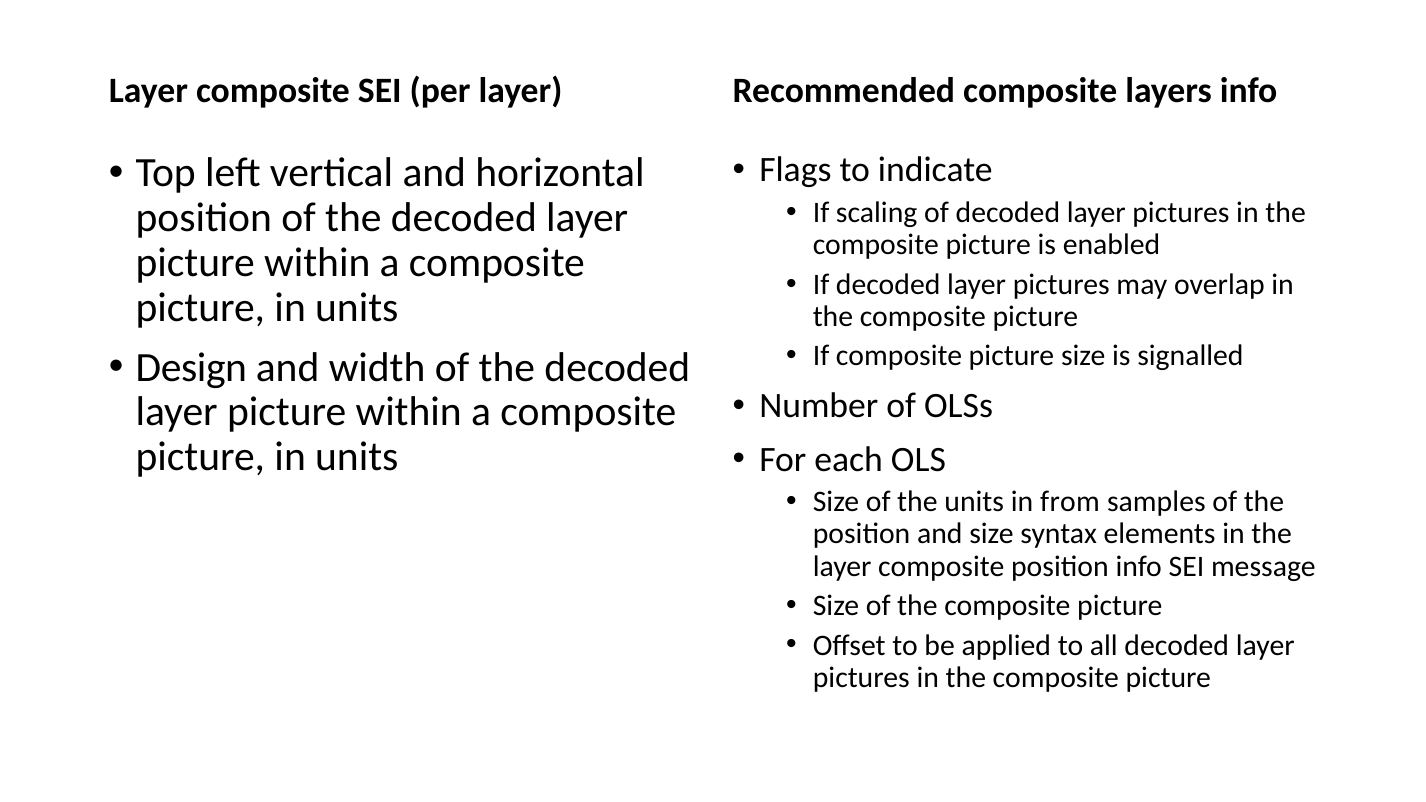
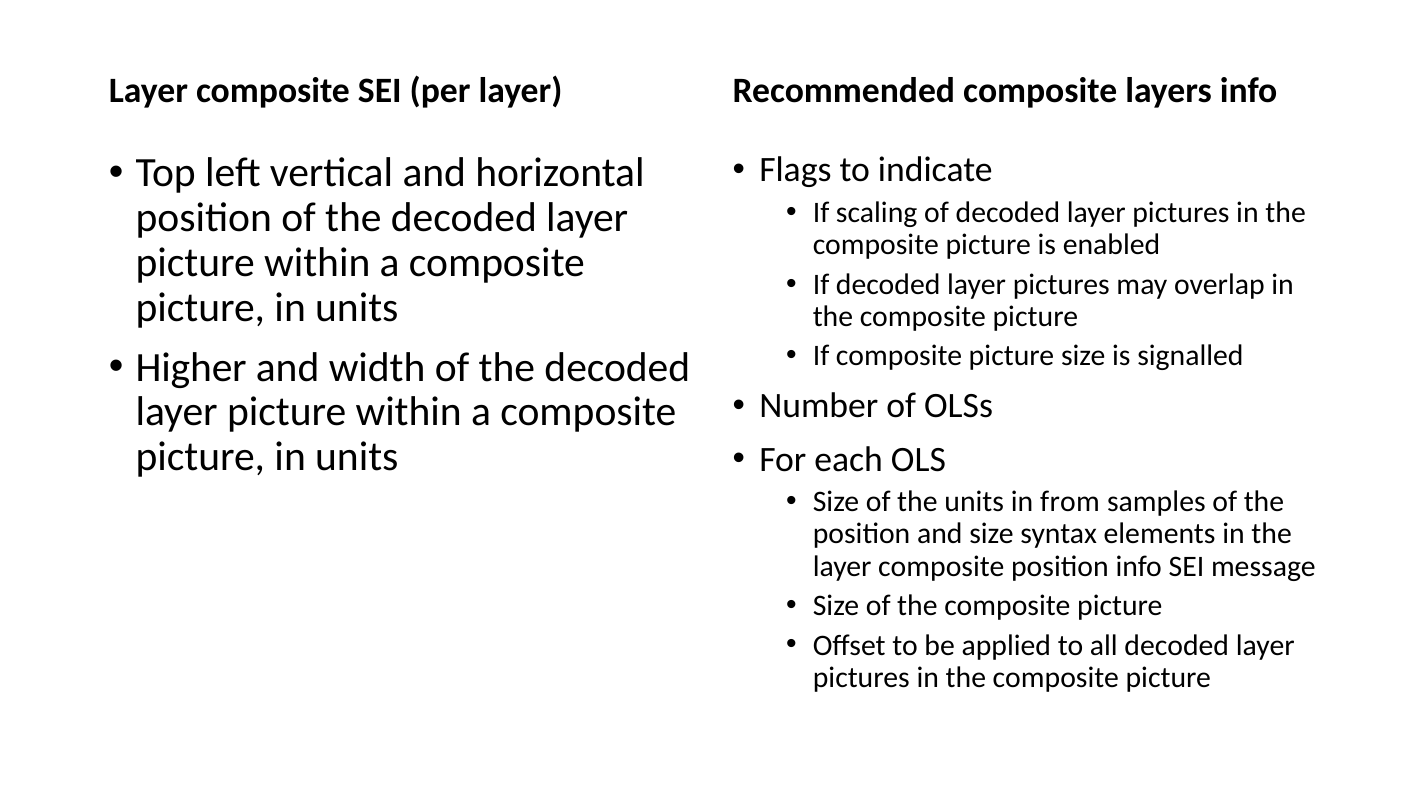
Design: Design -> Higher
